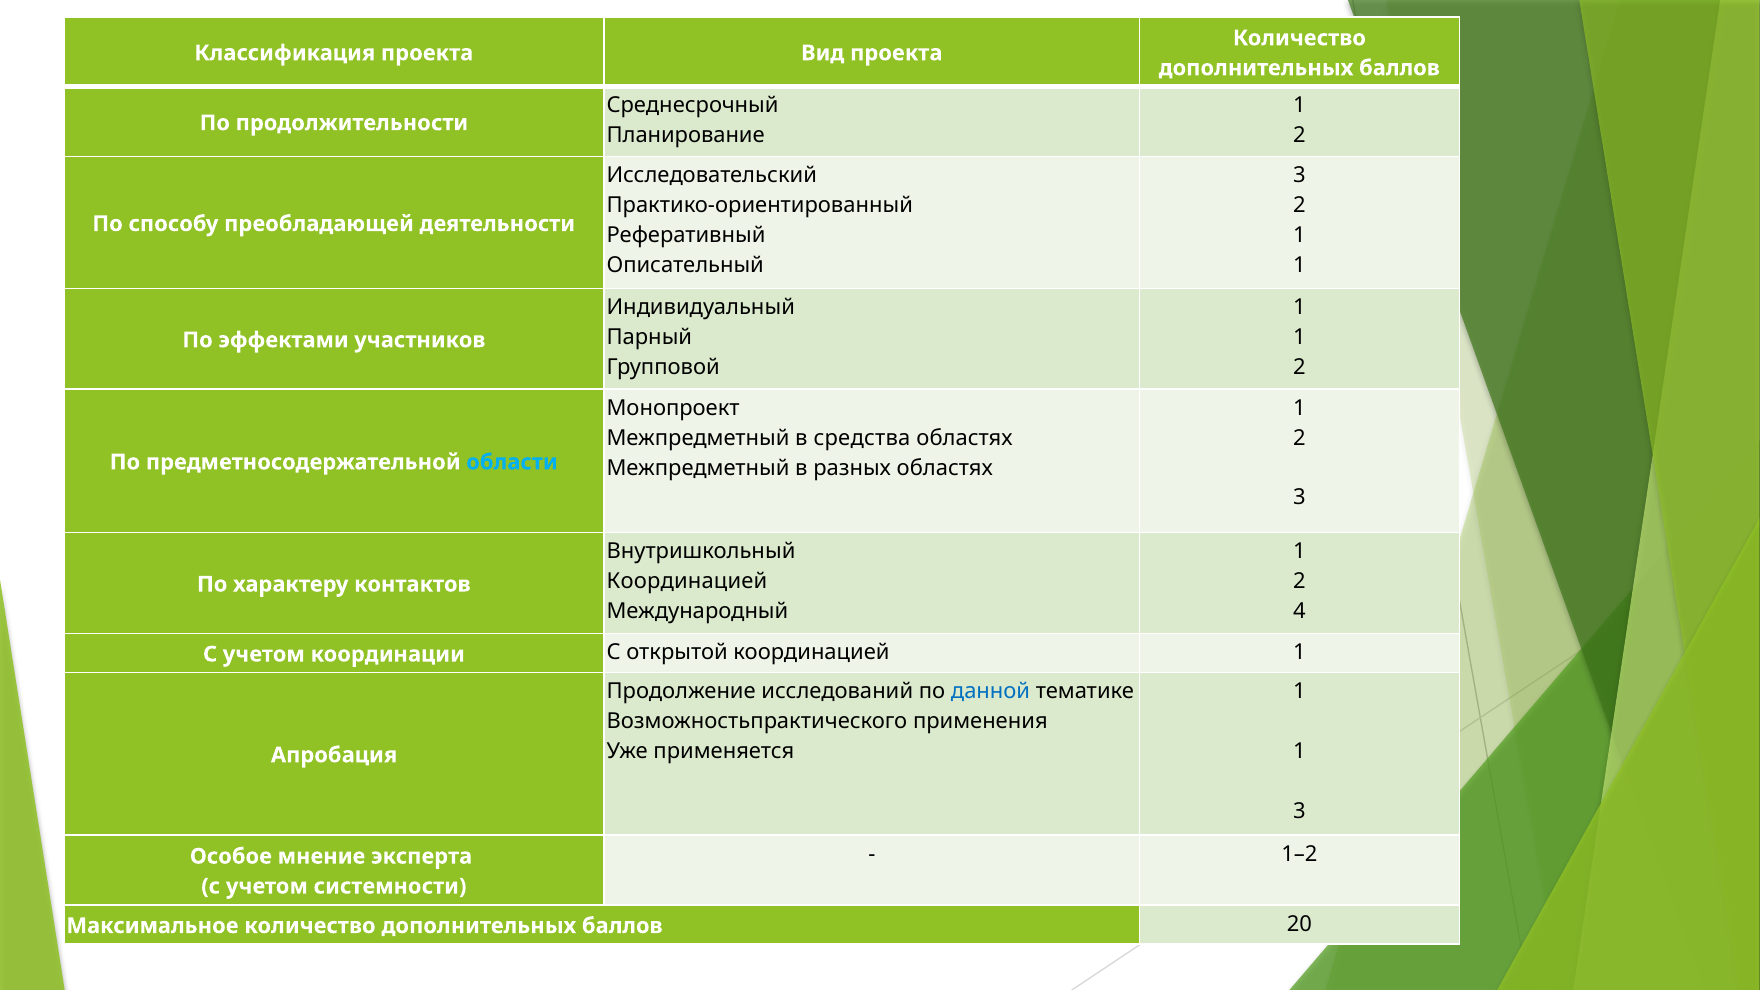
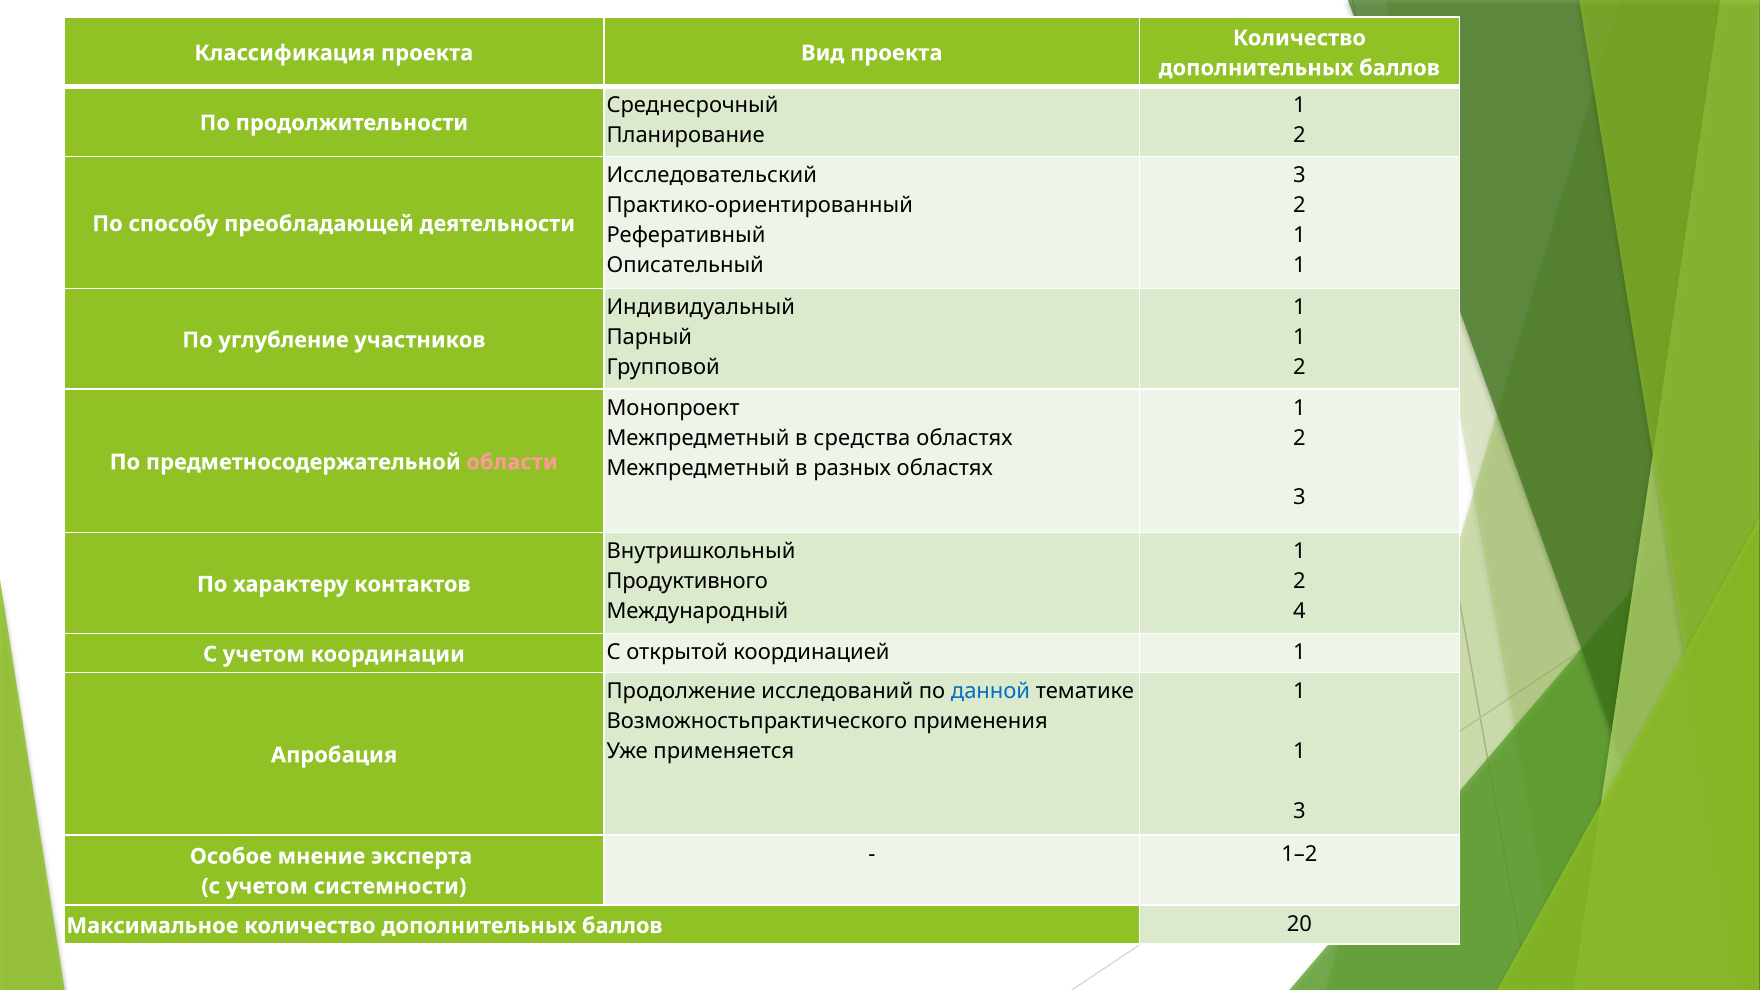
эффектами: эффектами -> углубление
области colour: light blue -> pink
Координацией at (687, 581): Координацией -> Продуктивного
